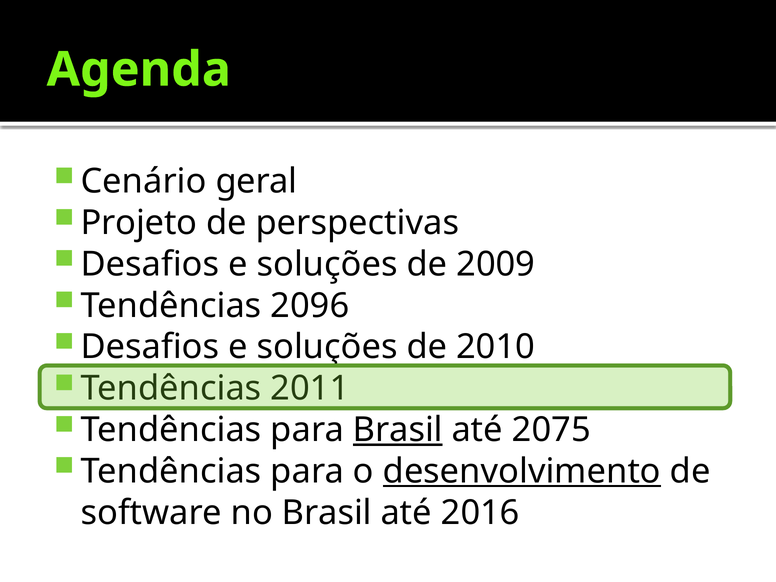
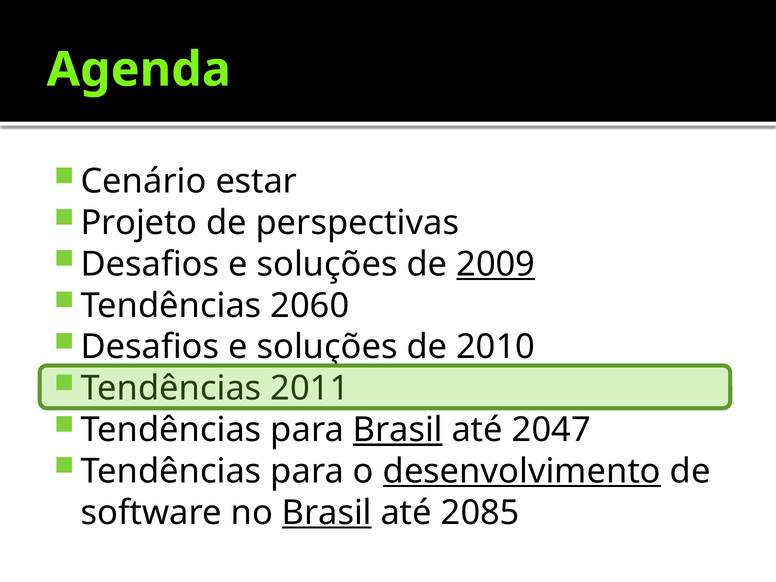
geral: geral -> estar
2009 underline: none -> present
2096: 2096 -> 2060
2075: 2075 -> 2047
Brasil at (327, 513) underline: none -> present
2016: 2016 -> 2085
